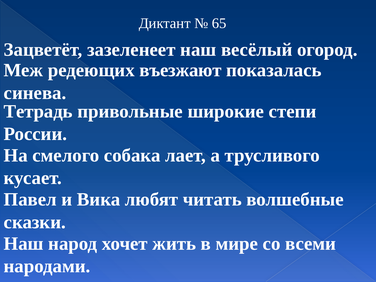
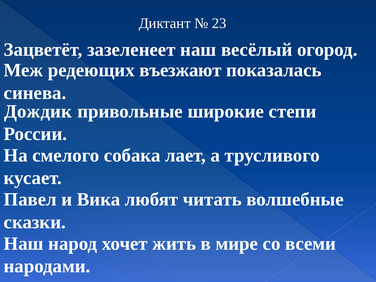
65: 65 -> 23
Тетрадь: Тетрадь -> Дождик
